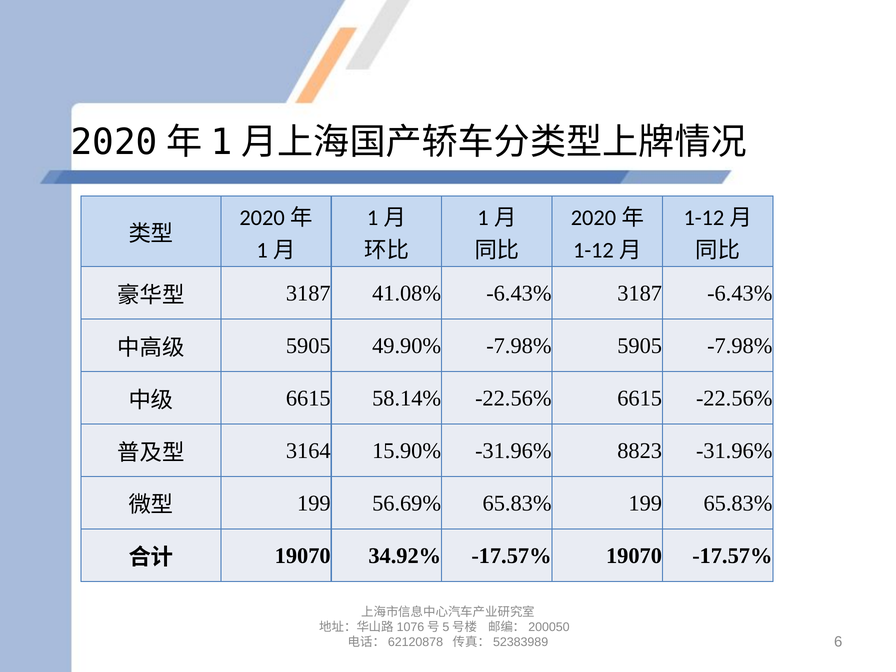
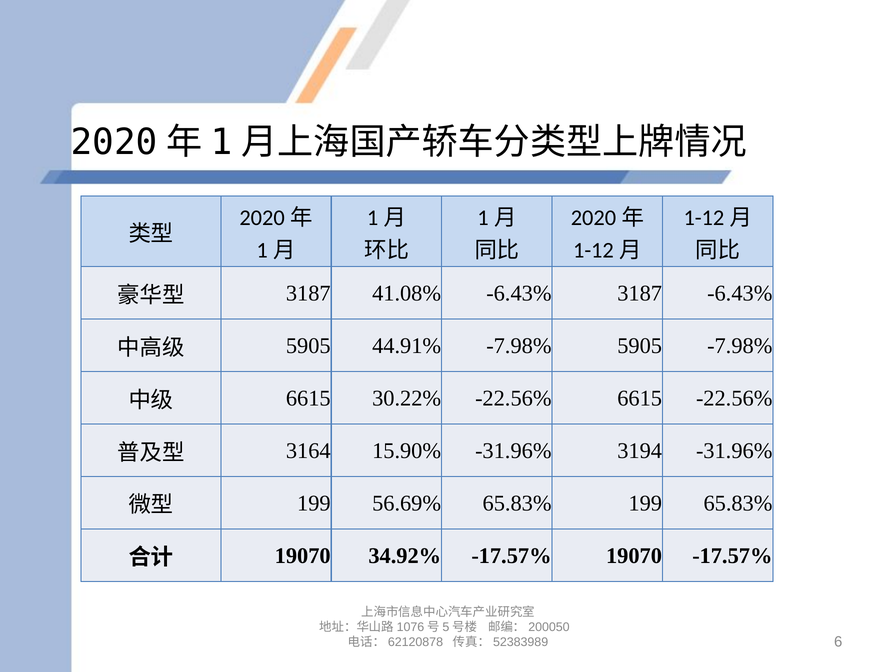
49.90%: 49.90% -> 44.91%
58.14%: 58.14% -> 30.22%
8823: 8823 -> 3194
